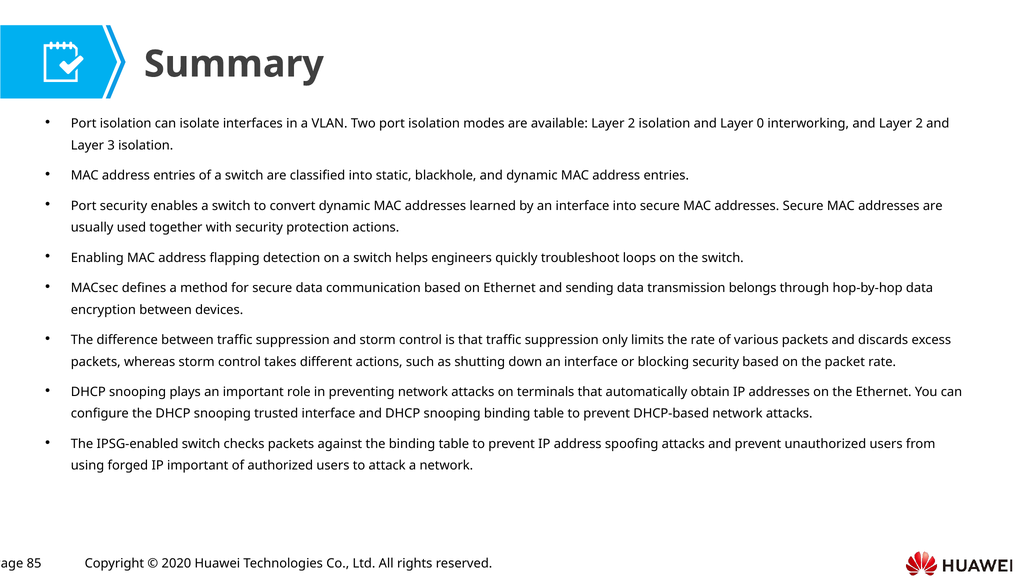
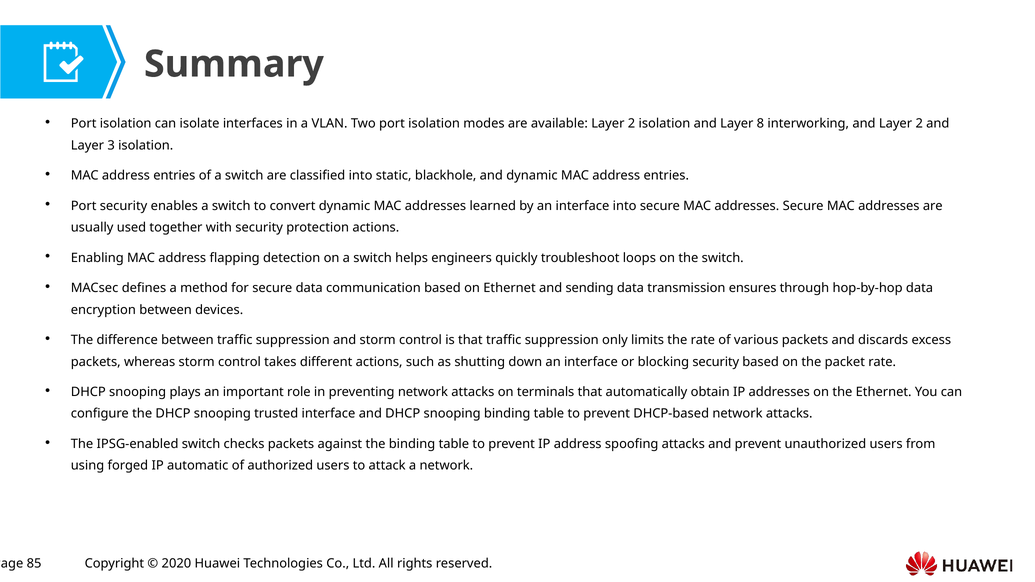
0: 0 -> 8
belongs: belongs -> ensures
IP important: important -> automatic
